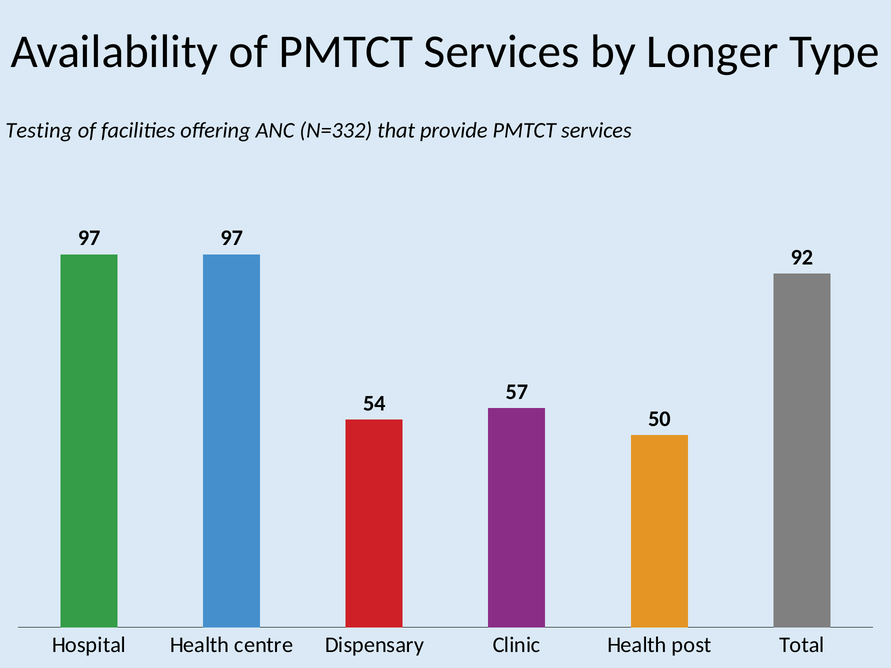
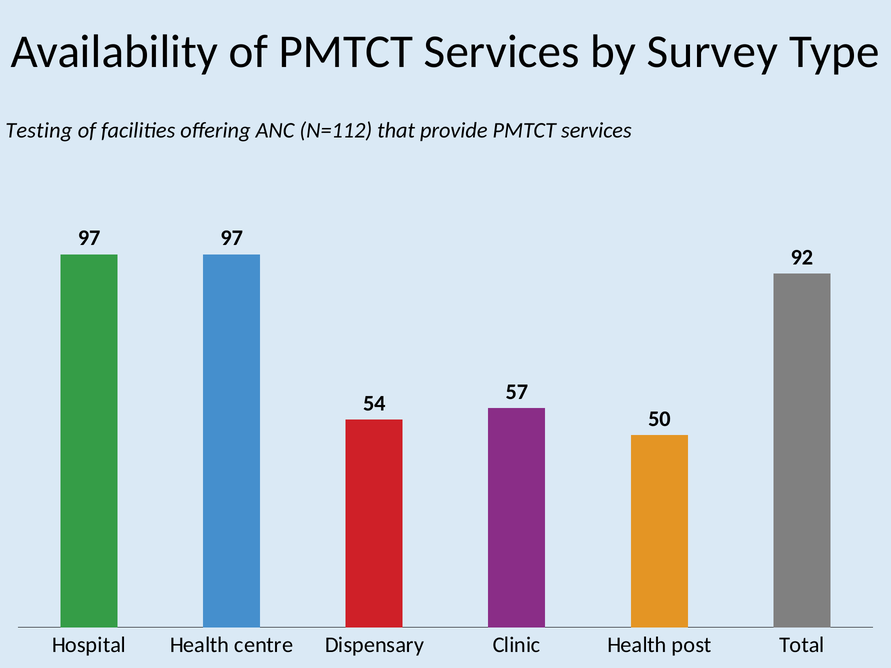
Longer: Longer -> Survey
N=332: N=332 -> N=112
